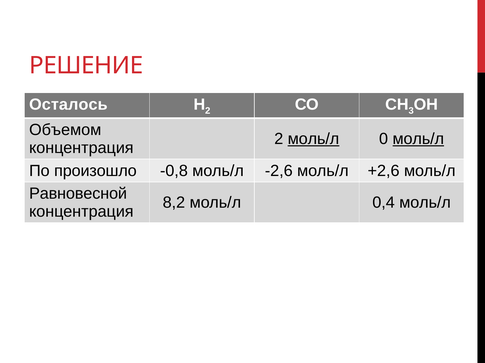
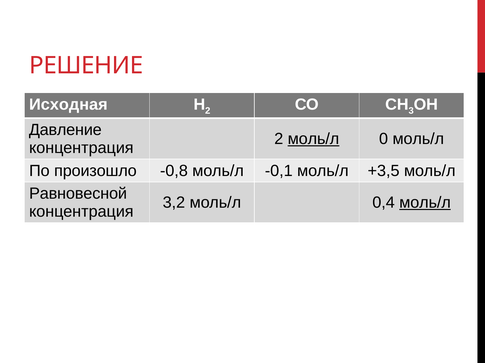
Осталось: Осталось -> Исходная
Объемом: Объемом -> Давление
моль/л at (418, 139) underline: present -> none
-2,6: -2,6 -> -0,1
+2,6: +2,6 -> +3,5
8,2: 8,2 -> 3,2
моль/л at (425, 203) underline: none -> present
